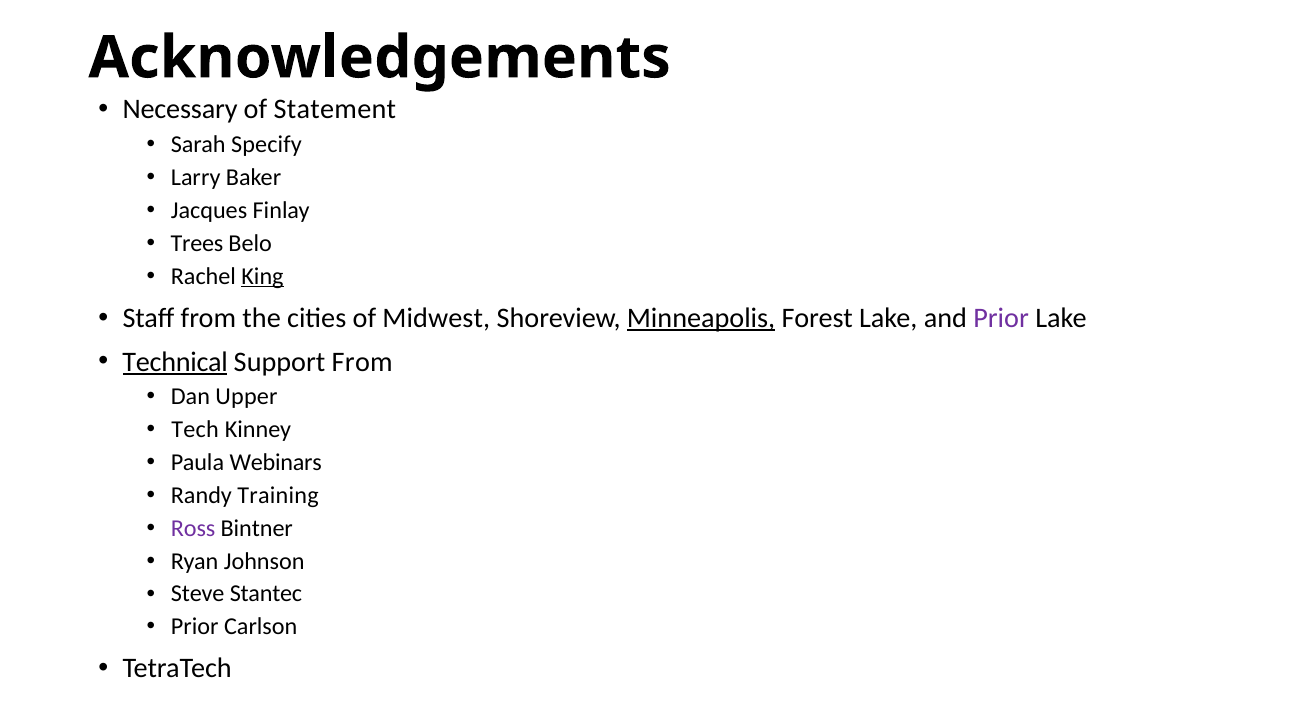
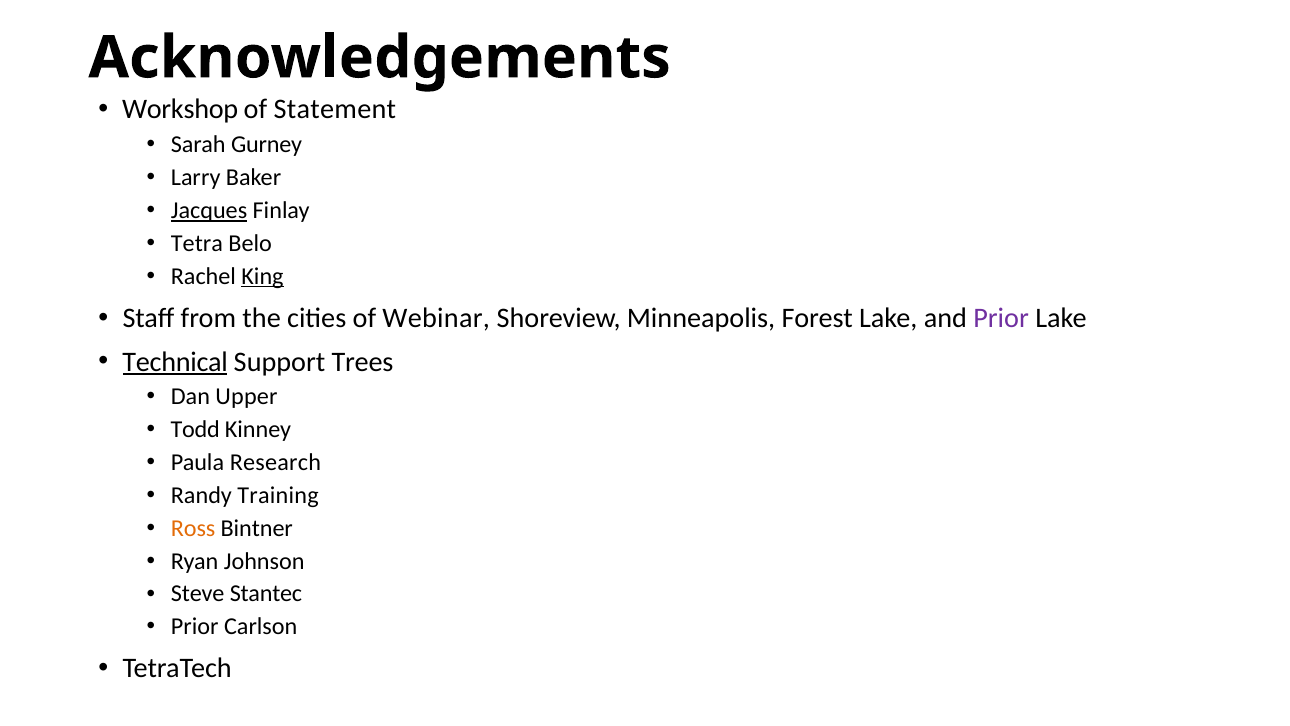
Necessary: Necessary -> Workshop
Specify: Specify -> Gurney
Jacques underline: none -> present
Trees: Trees -> Tetra
Midwest: Midwest -> Webinar
Minneapolis underline: present -> none
Support From: From -> Trees
Tech: Tech -> Todd
Webinars: Webinars -> Research
Ross colour: purple -> orange
